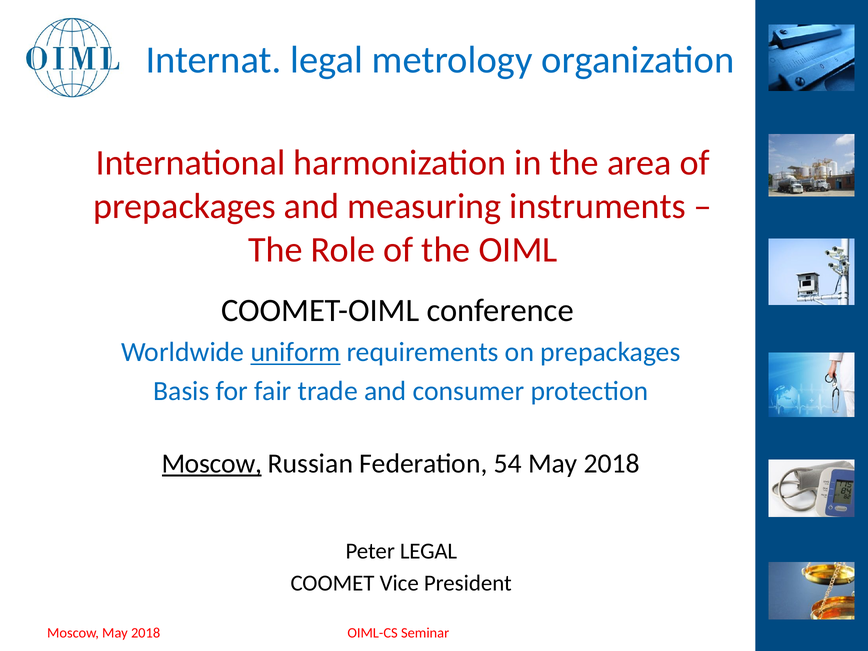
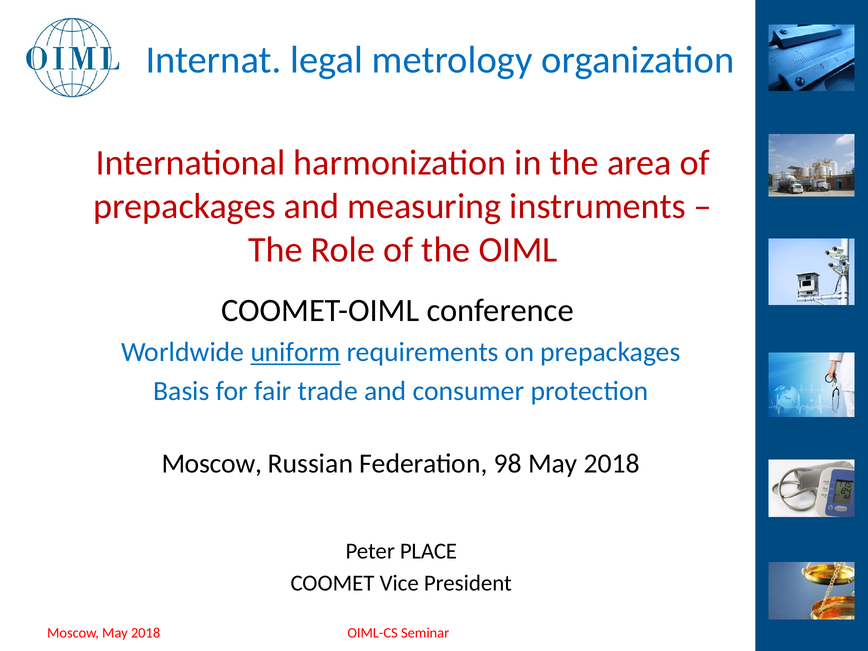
Moscow at (212, 464) underline: present -> none
54: 54 -> 98
Peter LEGAL: LEGAL -> PLACE
